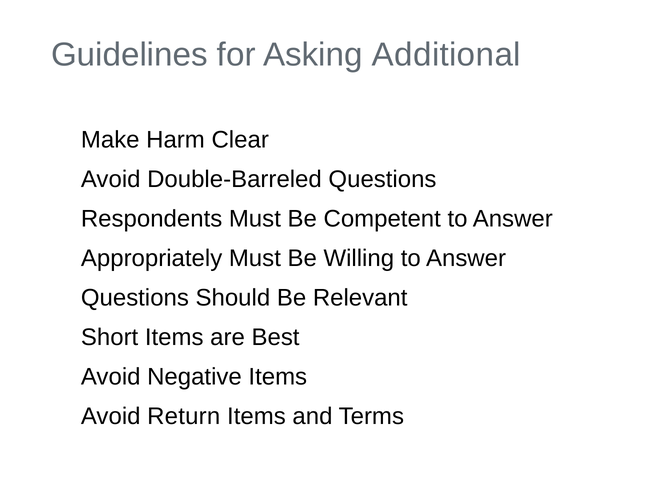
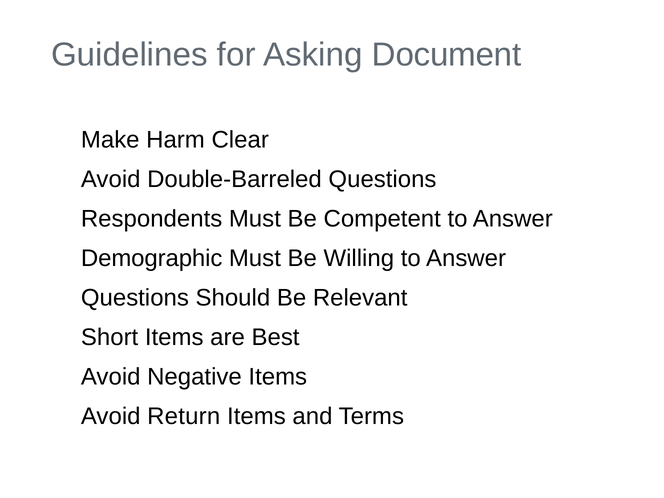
Additional: Additional -> Document
Appropriately: Appropriately -> Demographic
